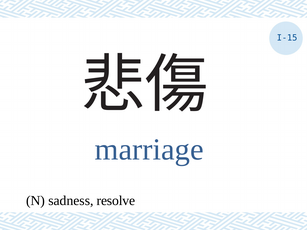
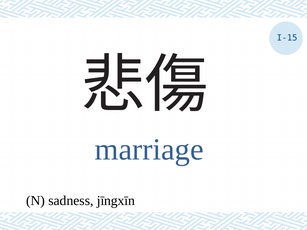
resolve: resolve -> jīngxīn
